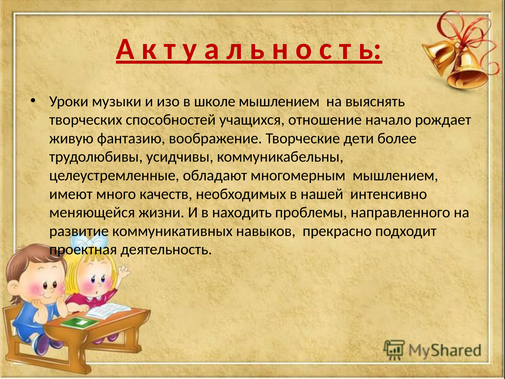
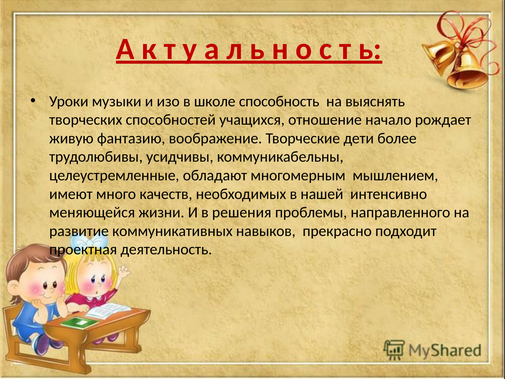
школе мышлением: мышлением -> способность
находить: находить -> решения
